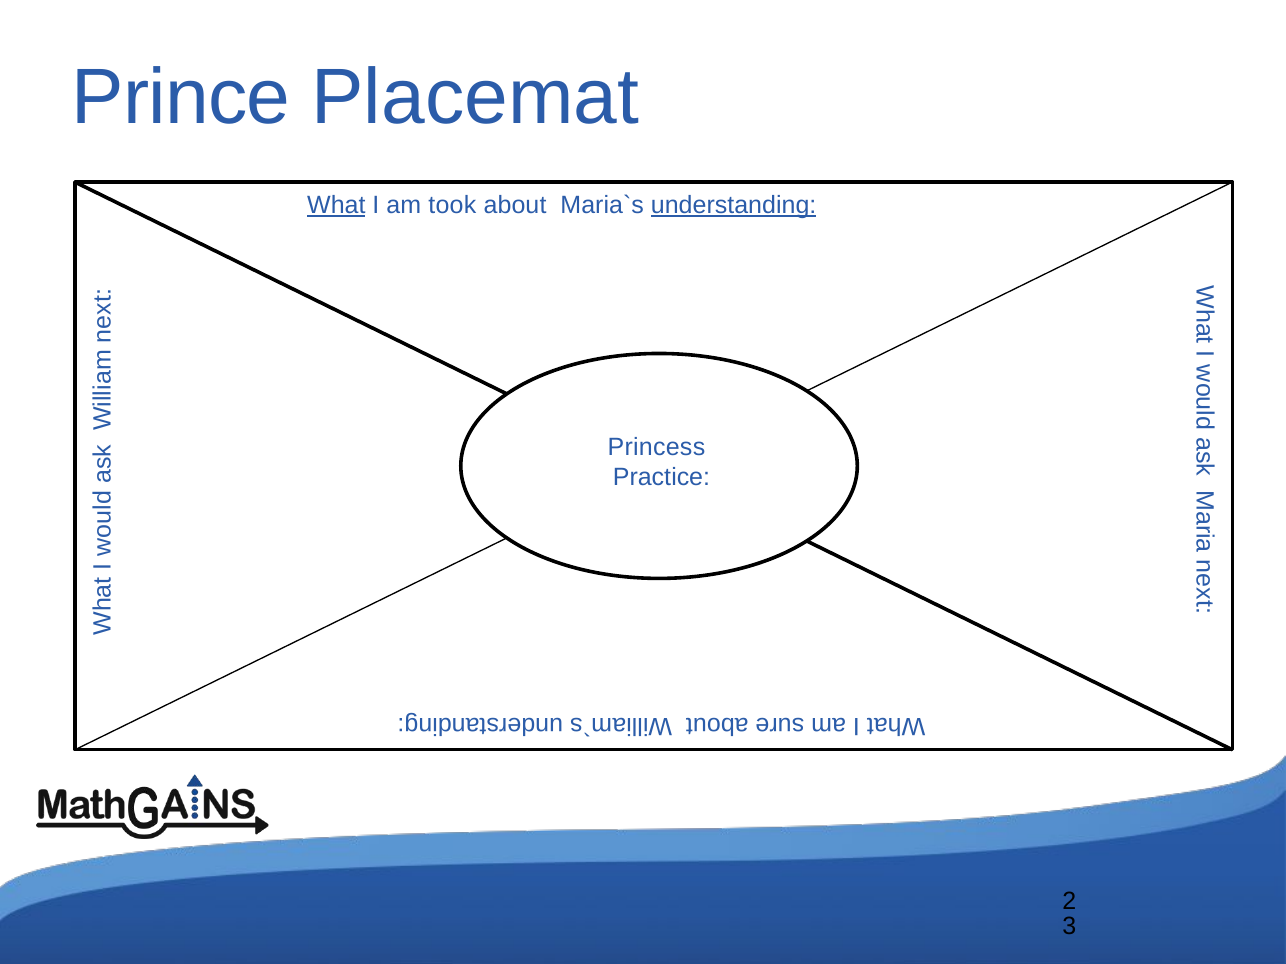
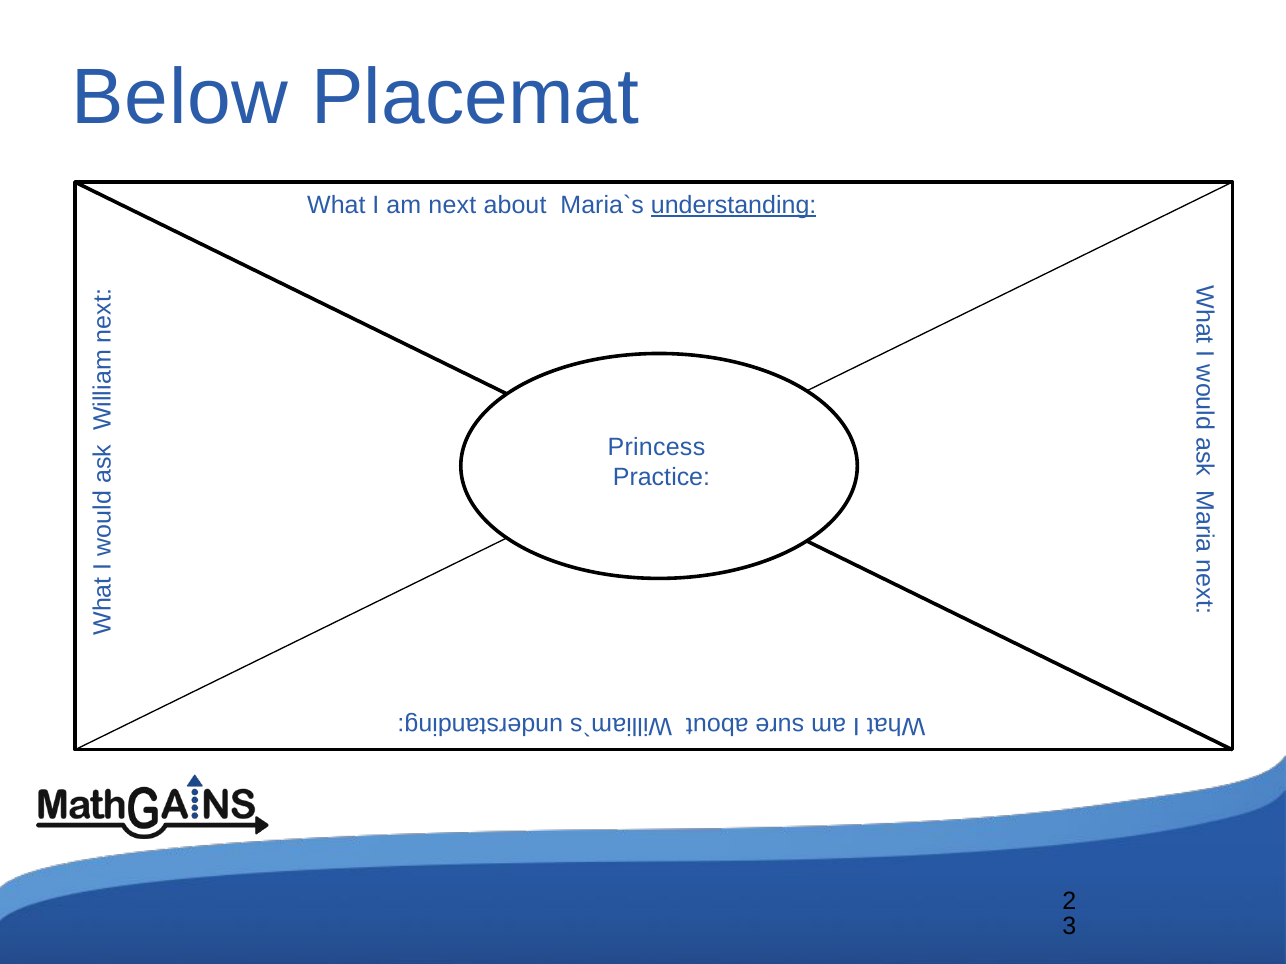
Prince: Prince -> Below
What underline: present -> none
took: took -> next
